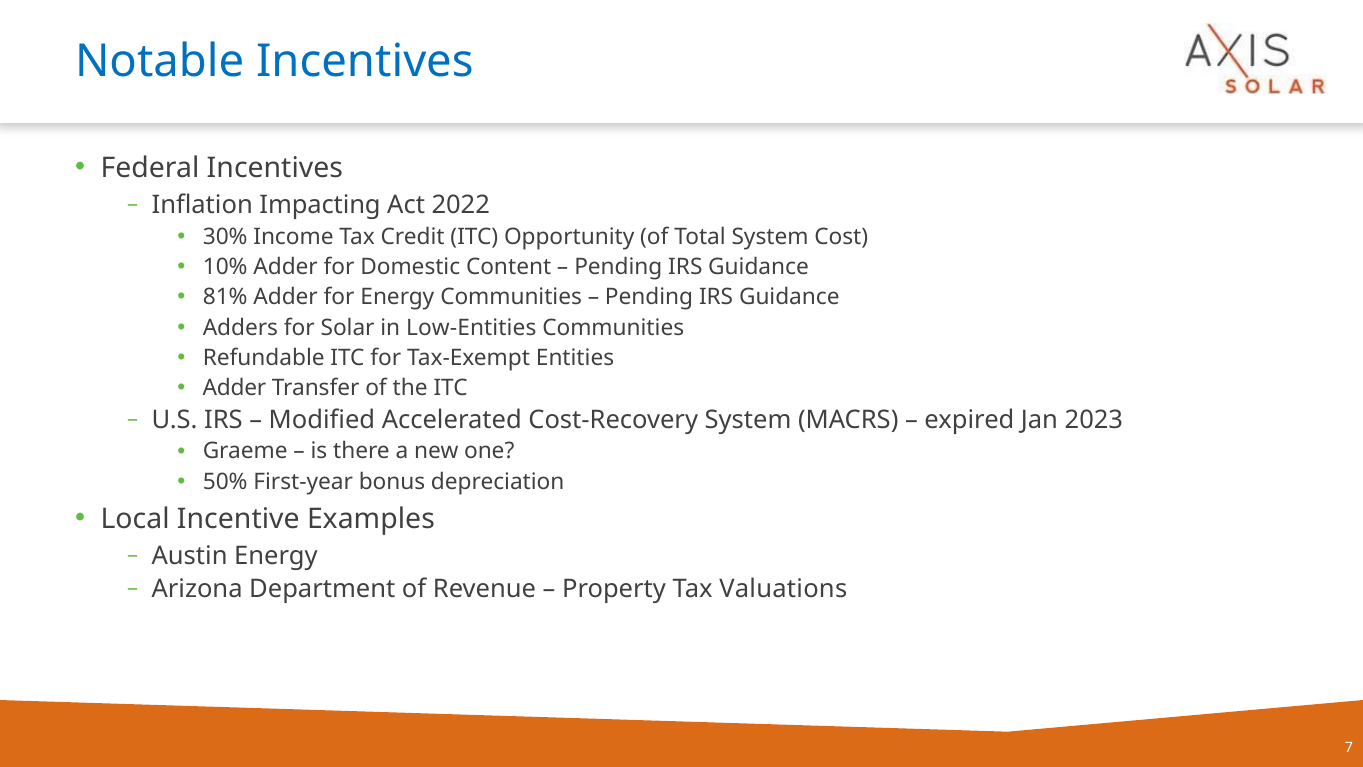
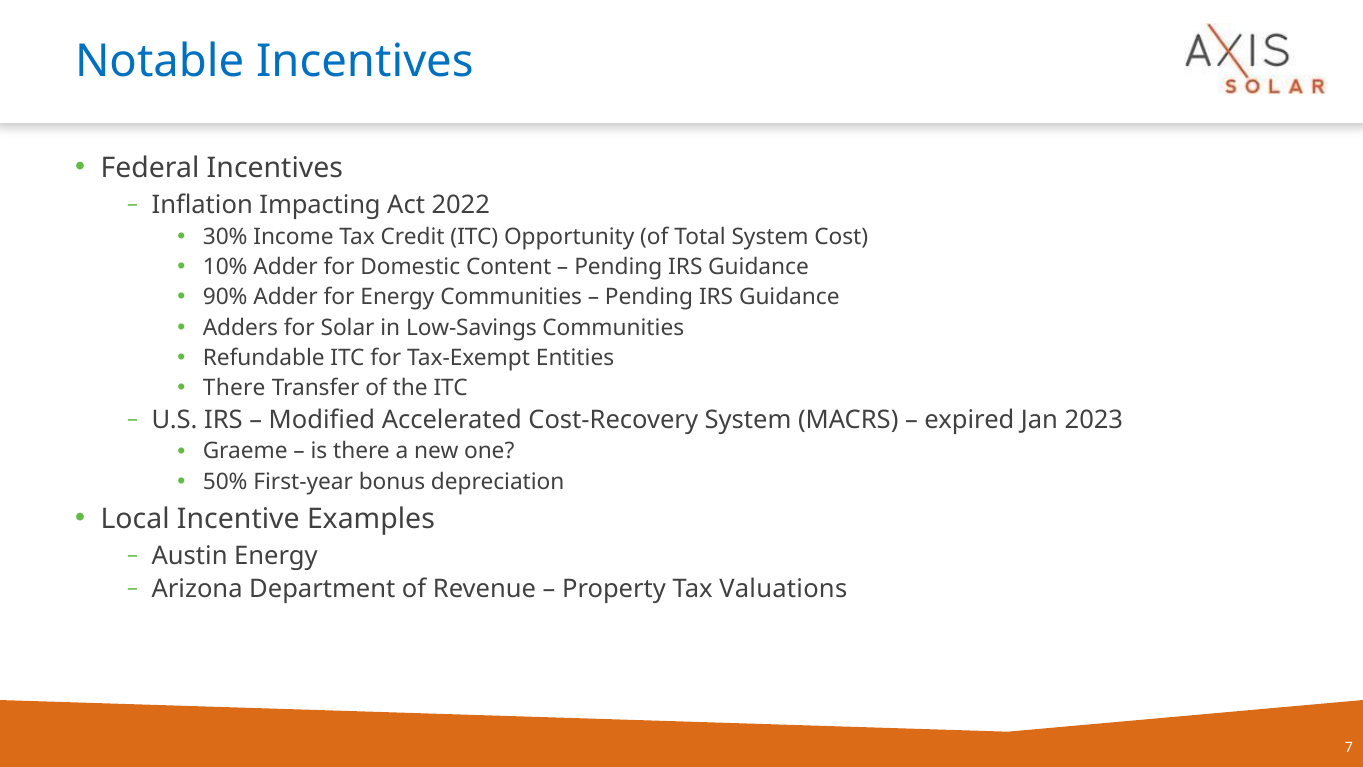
81%: 81% -> 90%
Low-Entities: Low-Entities -> Low-Savings
Adder at (234, 388): Adder -> There
